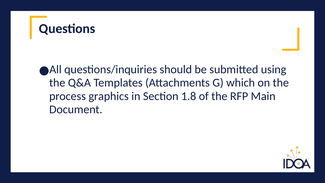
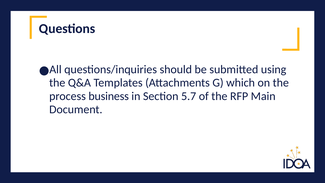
graphics: graphics -> business
1.8: 1.8 -> 5.7
